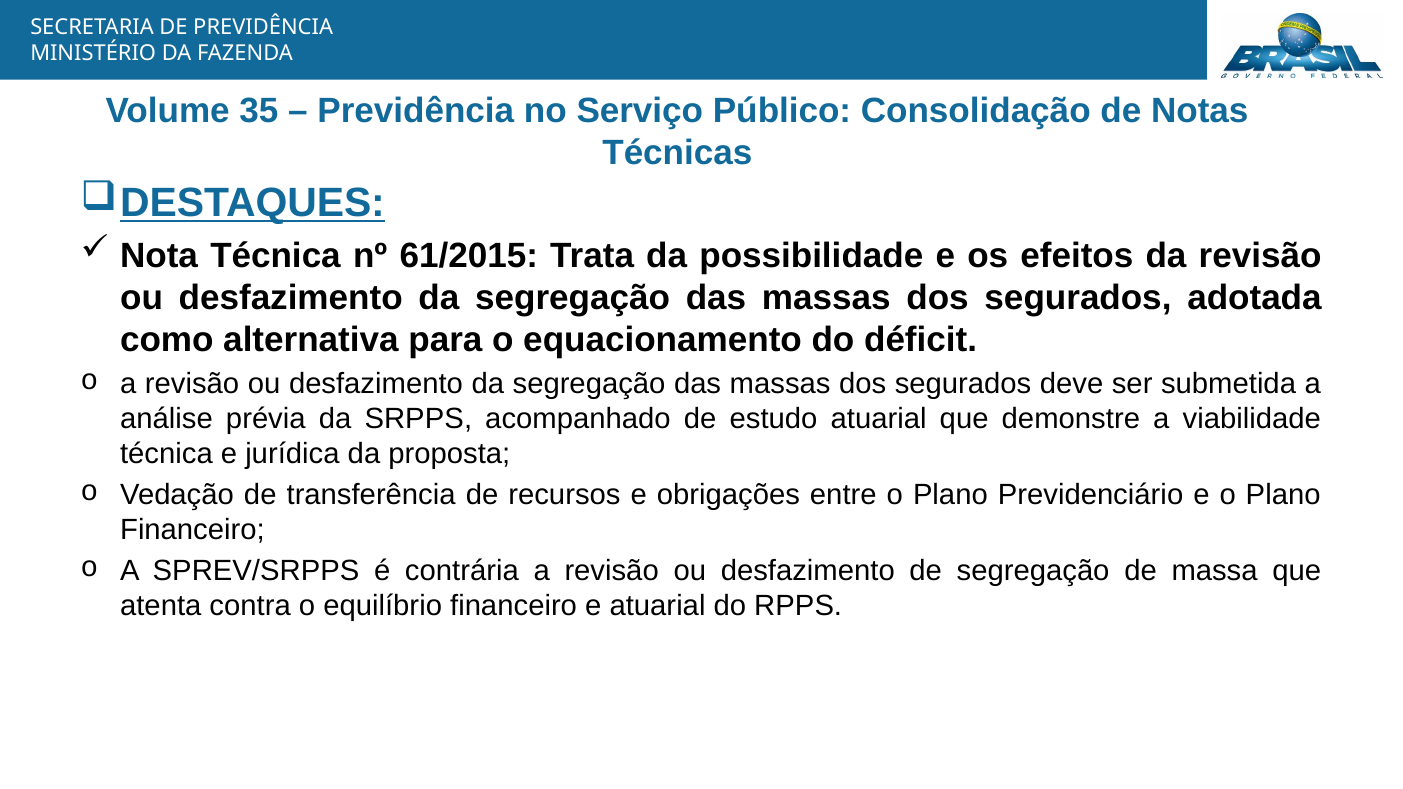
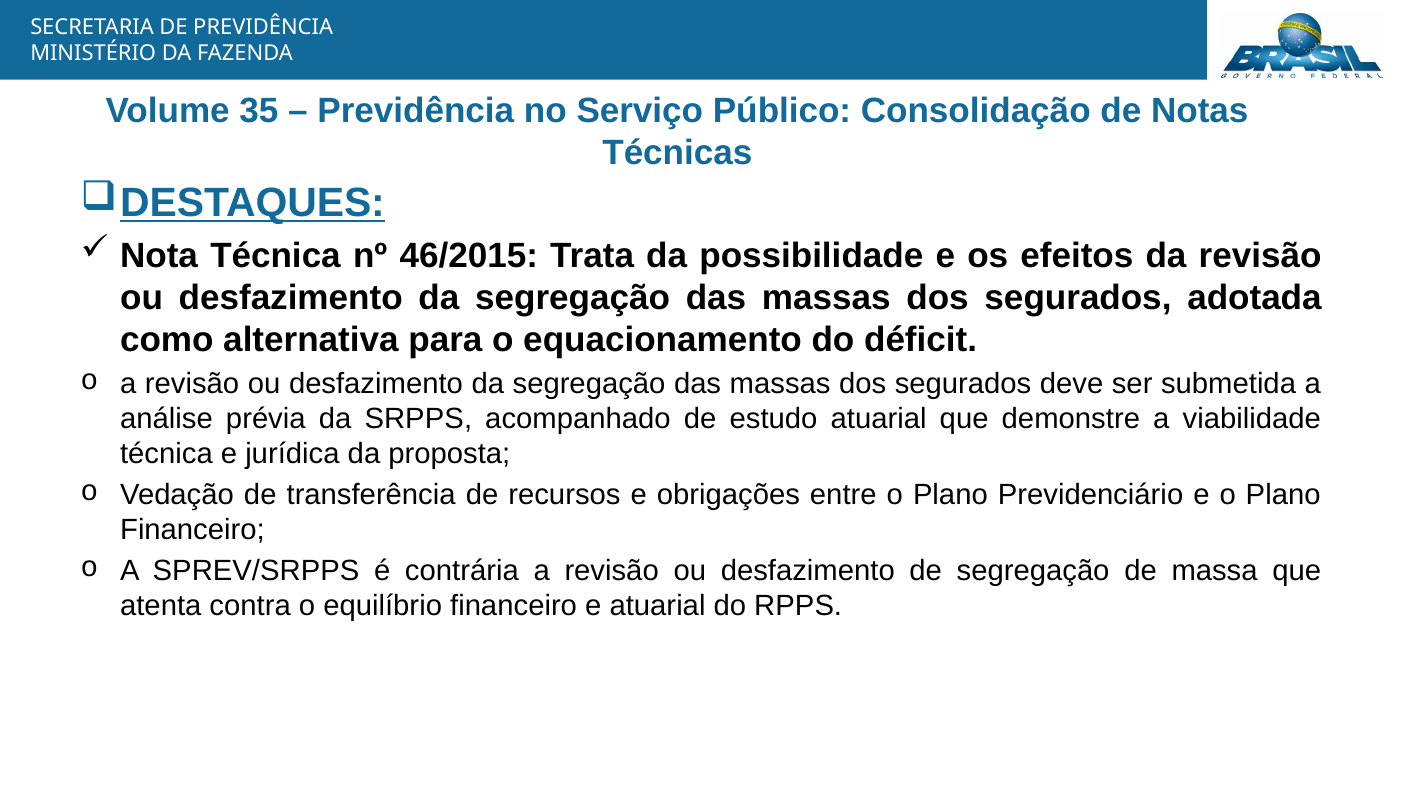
61/2015: 61/2015 -> 46/2015
